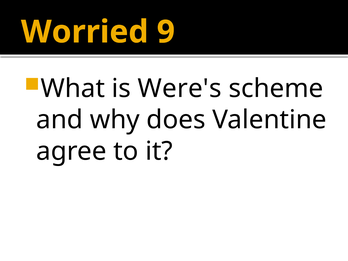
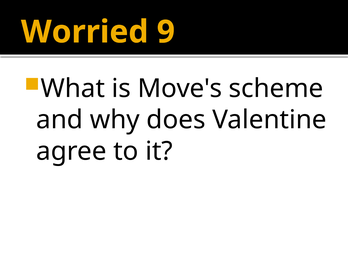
Were's: Were's -> Move's
